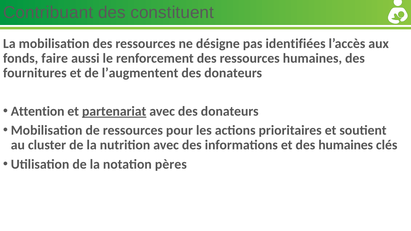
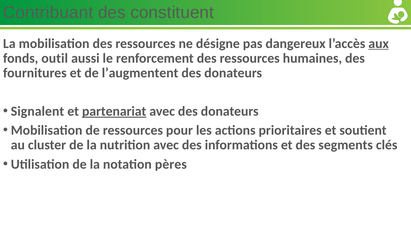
identifiées: identifiées -> dangereux
aux underline: none -> present
faire: faire -> outil
Attention: Attention -> Signalent
des humaines: humaines -> segments
